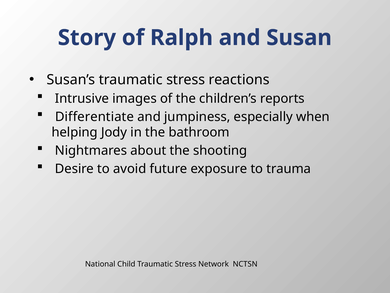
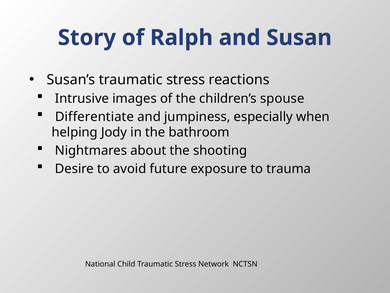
reports: reports -> spouse
